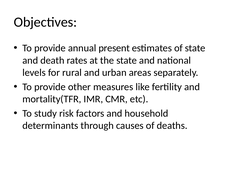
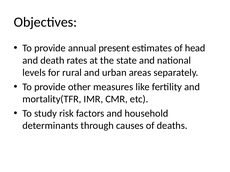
of state: state -> head
